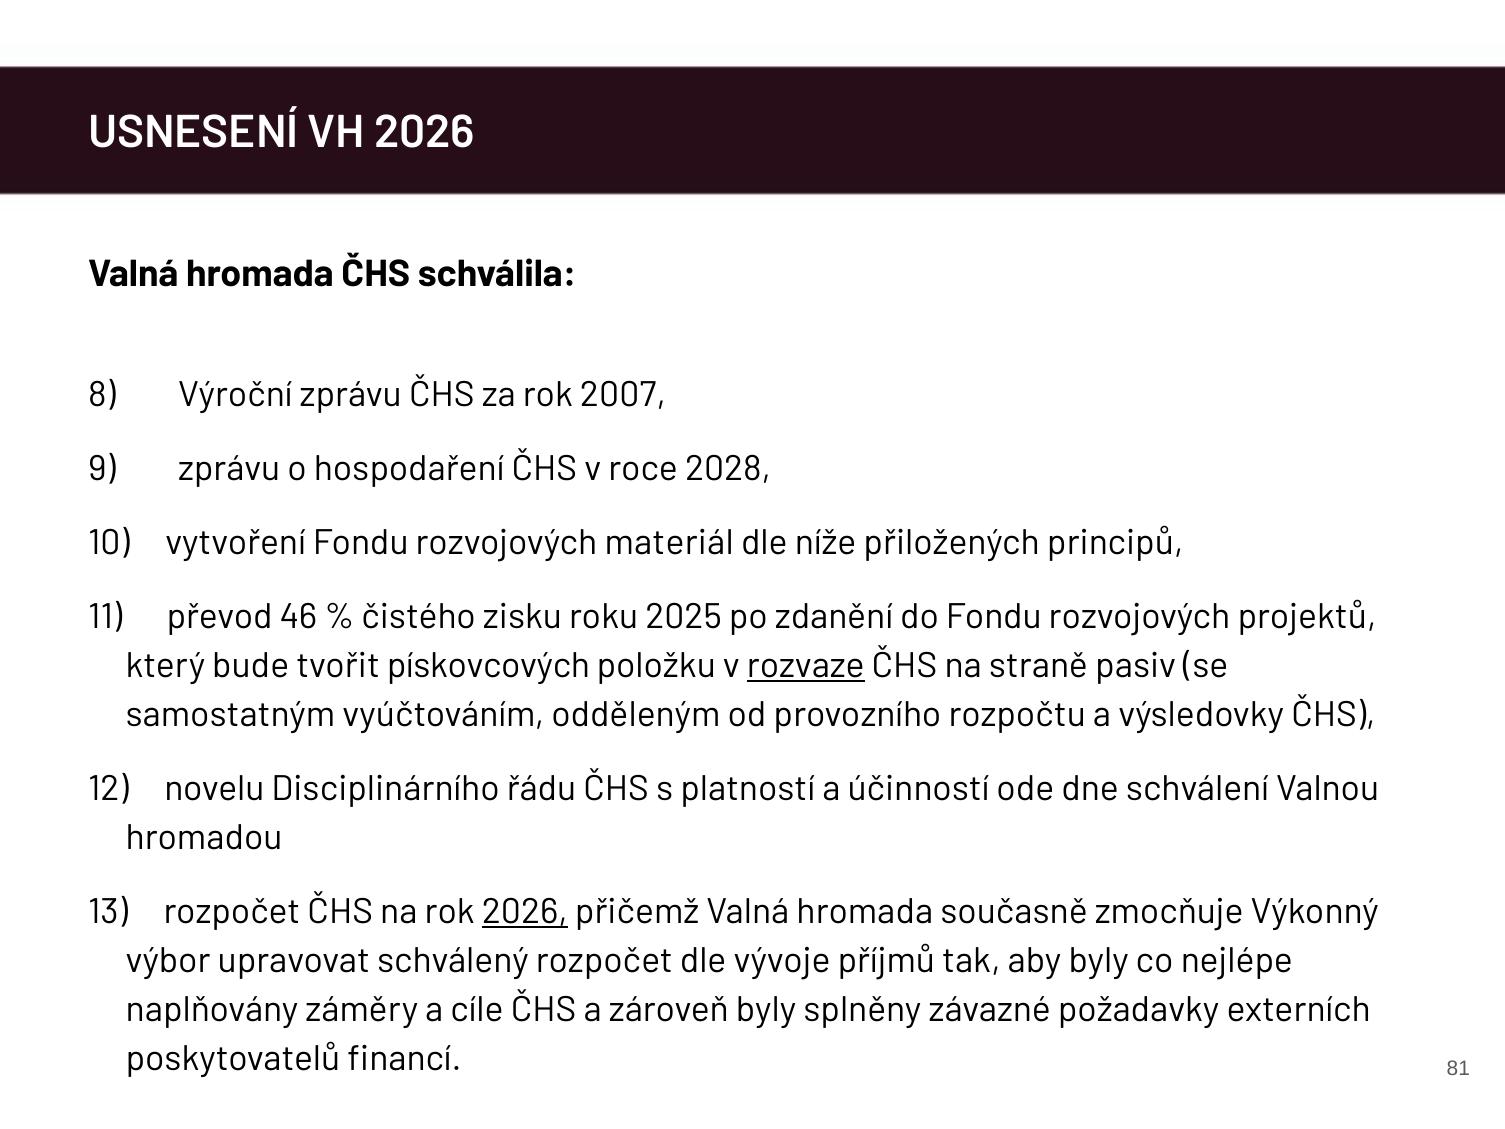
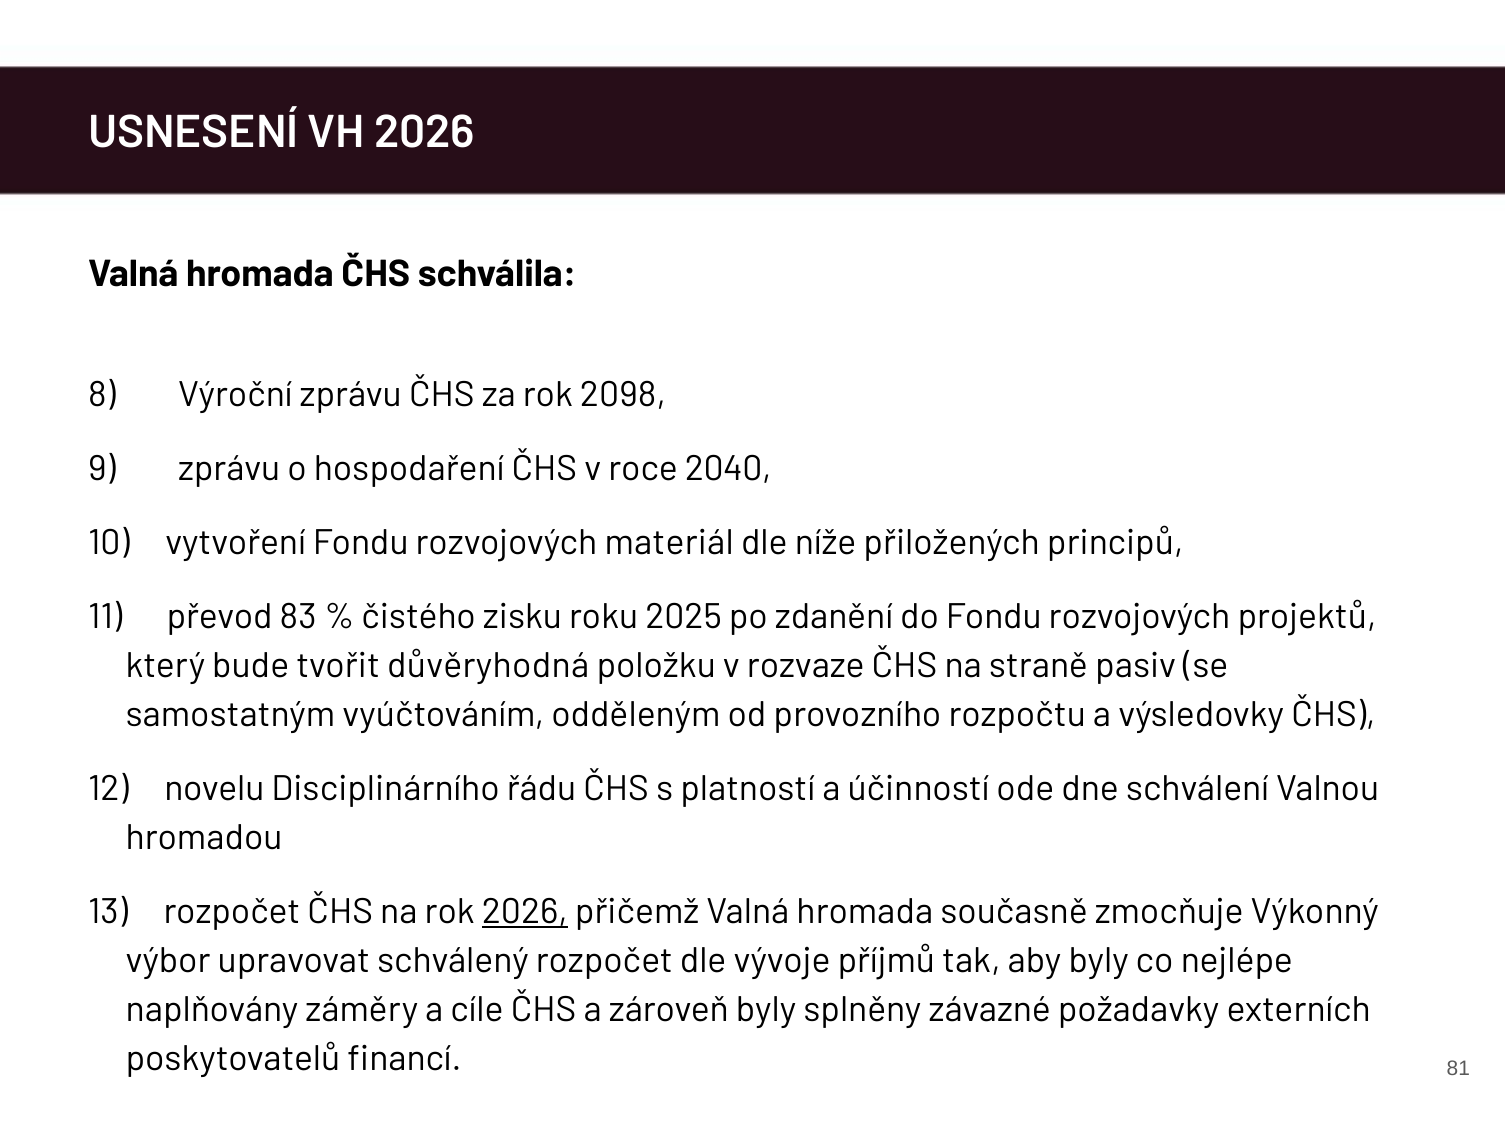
2007: 2007 -> 2098
2028: 2028 -> 2040
46: 46 -> 83
pískovcových: pískovcových -> důvěryhodná
rozvaze underline: present -> none
